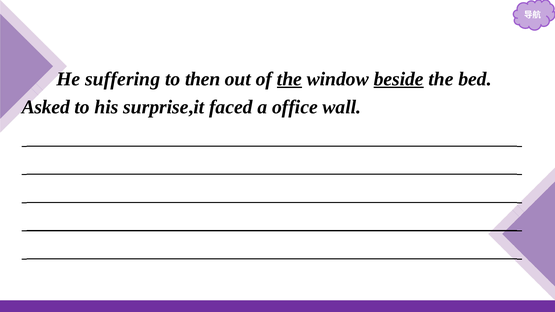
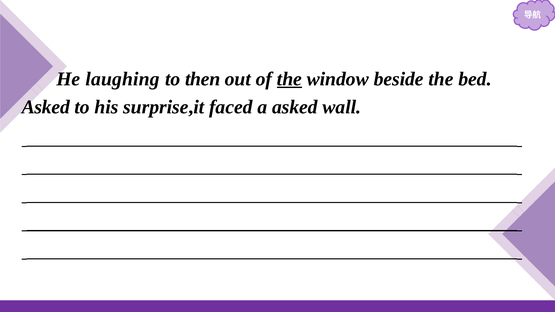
suffering: suffering -> laughing
beside underline: present -> none
a office: office -> asked
